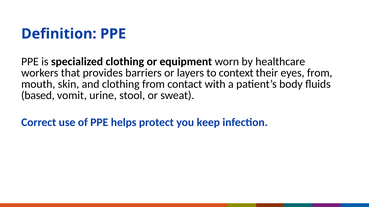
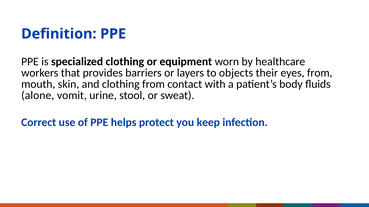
context: context -> objects
based: based -> alone
